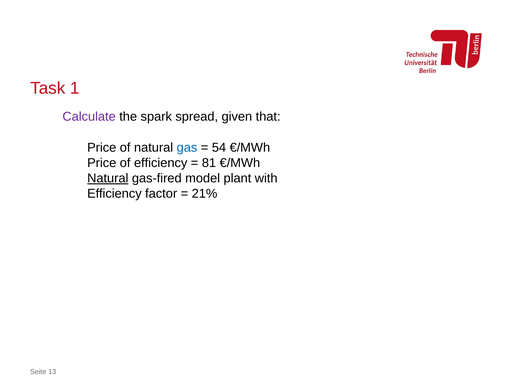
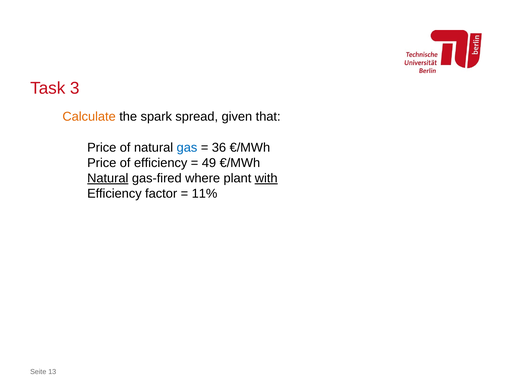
1: 1 -> 3
Calculate colour: purple -> orange
54: 54 -> 36
81: 81 -> 49
model: model -> where
with underline: none -> present
21%: 21% -> 11%
